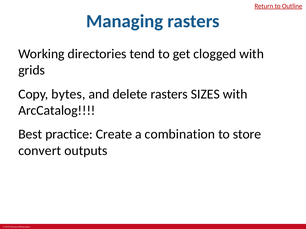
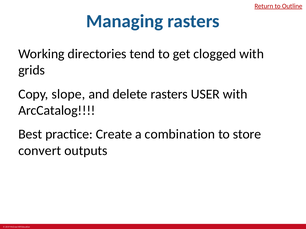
bytes: bytes -> slope
SIZES: SIZES -> USER
